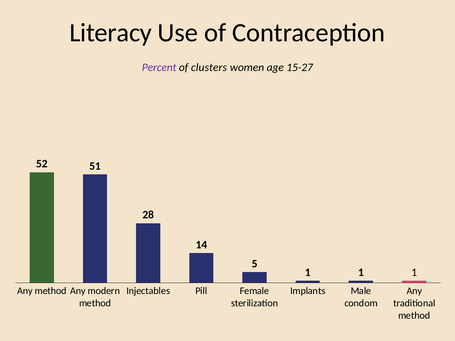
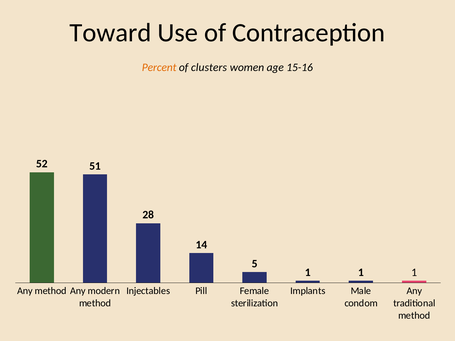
Literacy: Literacy -> Toward
Percent colour: purple -> orange
15-27: 15-27 -> 15-16
